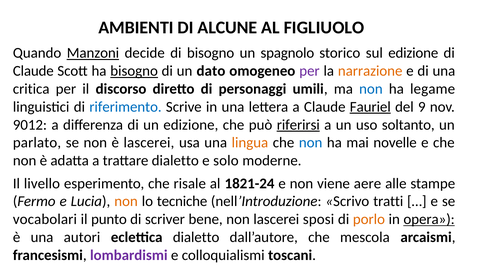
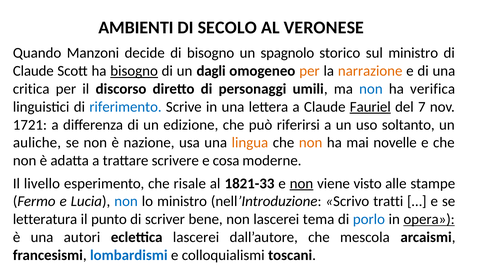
ALCUNE: ALCUNE -> SECOLO
FIGLIUOLO: FIGLIUOLO -> VERONESE
Manzoni underline: present -> none
sul edizione: edizione -> ministro
dato: dato -> dagli
per at (309, 71) colour: purple -> orange
legame: legame -> verifica
9: 9 -> 7
9012: 9012 -> 1721
riferirsi underline: present -> none
parlato: parlato -> auliche
è lascerei: lascerei -> nazione
non at (311, 142) colour: blue -> orange
trattare dialetto: dialetto -> scrivere
solo: solo -> cosa
1821-24: 1821-24 -> 1821-33
non at (301, 183) underline: none -> present
aere: aere -> visto
non at (126, 201) colour: orange -> blue
lo tecniche: tecniche -> ministro
vocabolari: vocabolari -> letteratura
sposi: sposi -> tema
porlo colour: orange -> blue
eclettica dialetto: dialetto -> lascerei
lombardismi colour: purple -> blue
